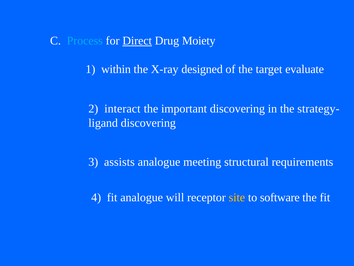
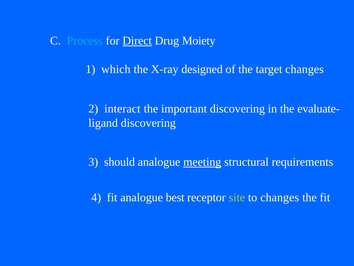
within: within -> which
target evaluate: evaluate -> changes
strategy-: strategy- -> evaluate-
assists: assists -> should
meeting underline: none -> present
will: will -> best
site colour: yellow -> light green
to software: software -> changes
